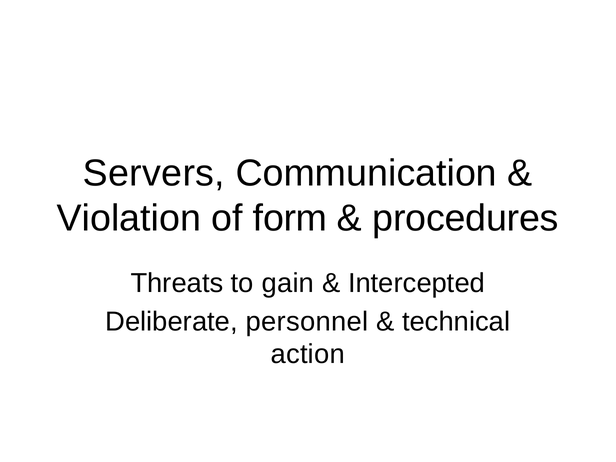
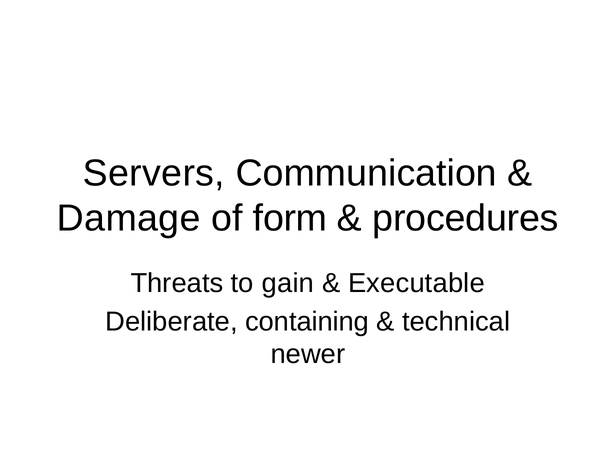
Violation: Violation -> Damage
Intercepted: Intercepted -> Executable
personnel: personnel -> containing
action: action -> newer
